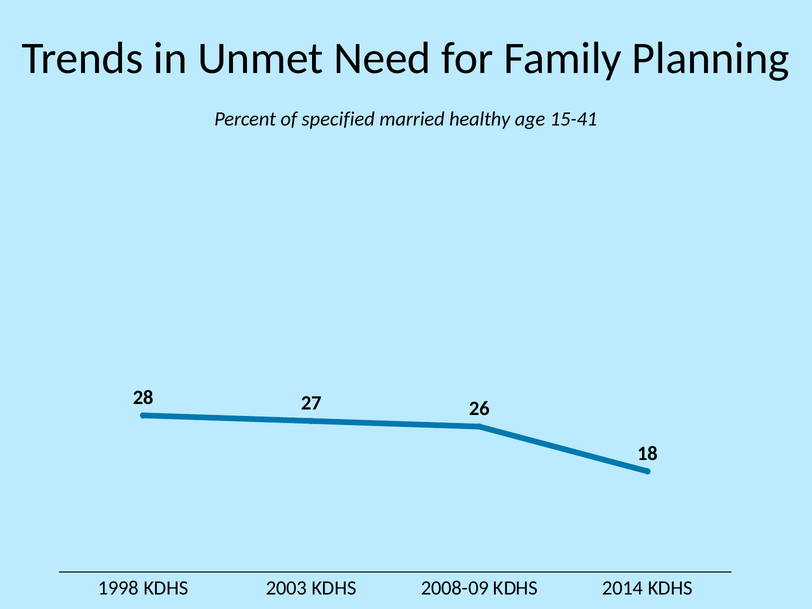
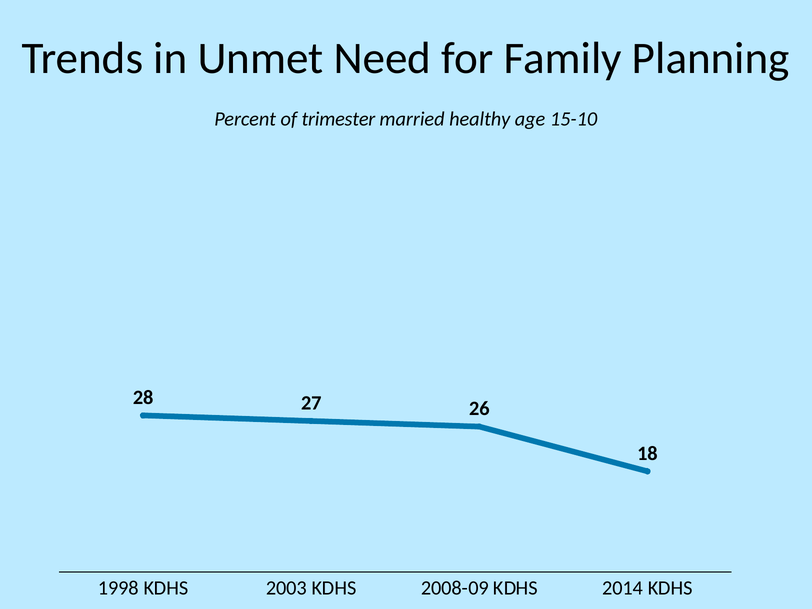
specified: specified -> trimester
15-41: 15-41 -> 15-10
